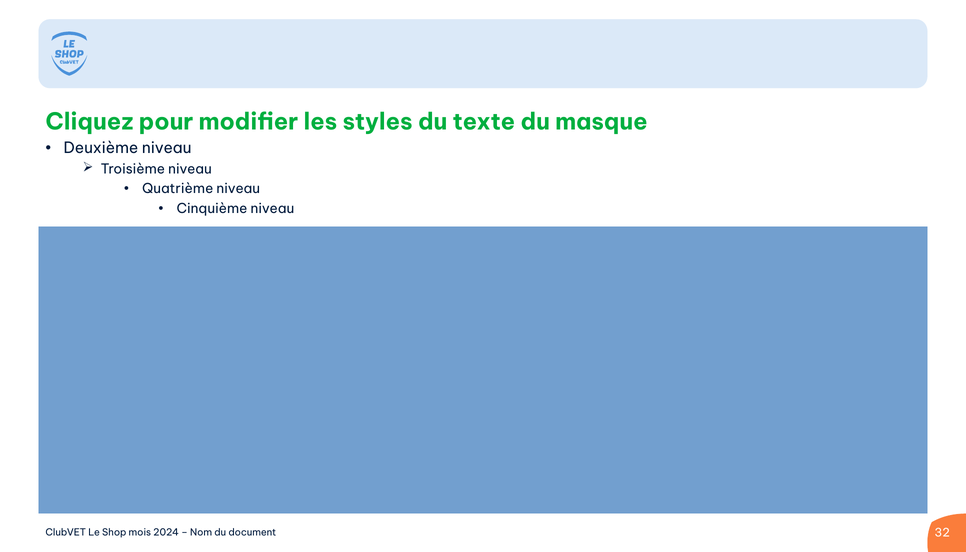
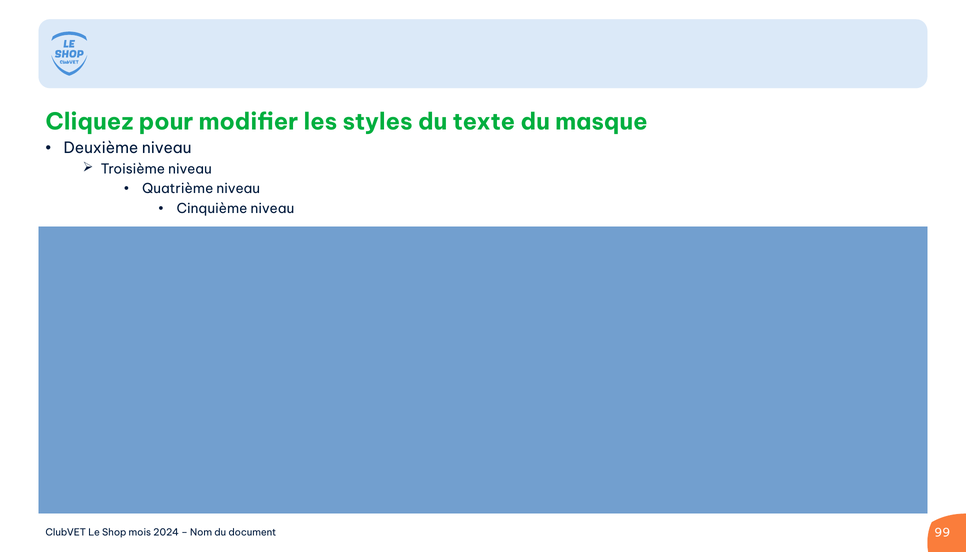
32: 32 -> 99
